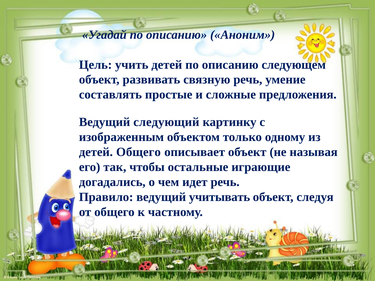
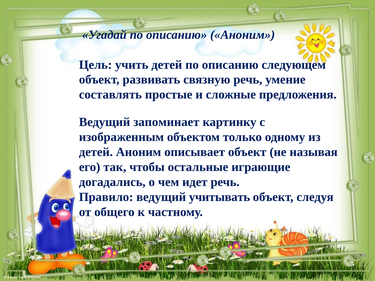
следующий: следующий -> запоминает
детей Общего: Общего -> Аноним
